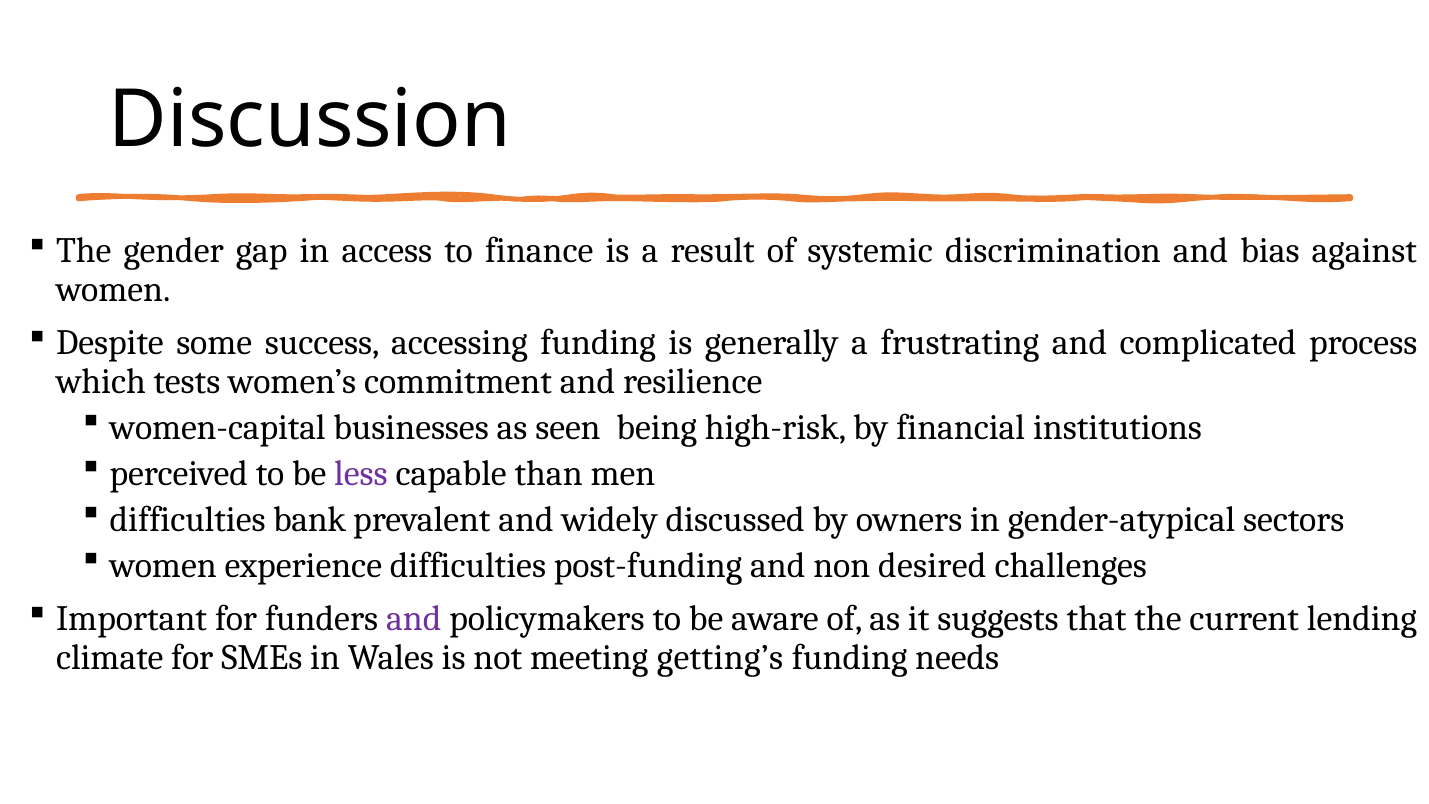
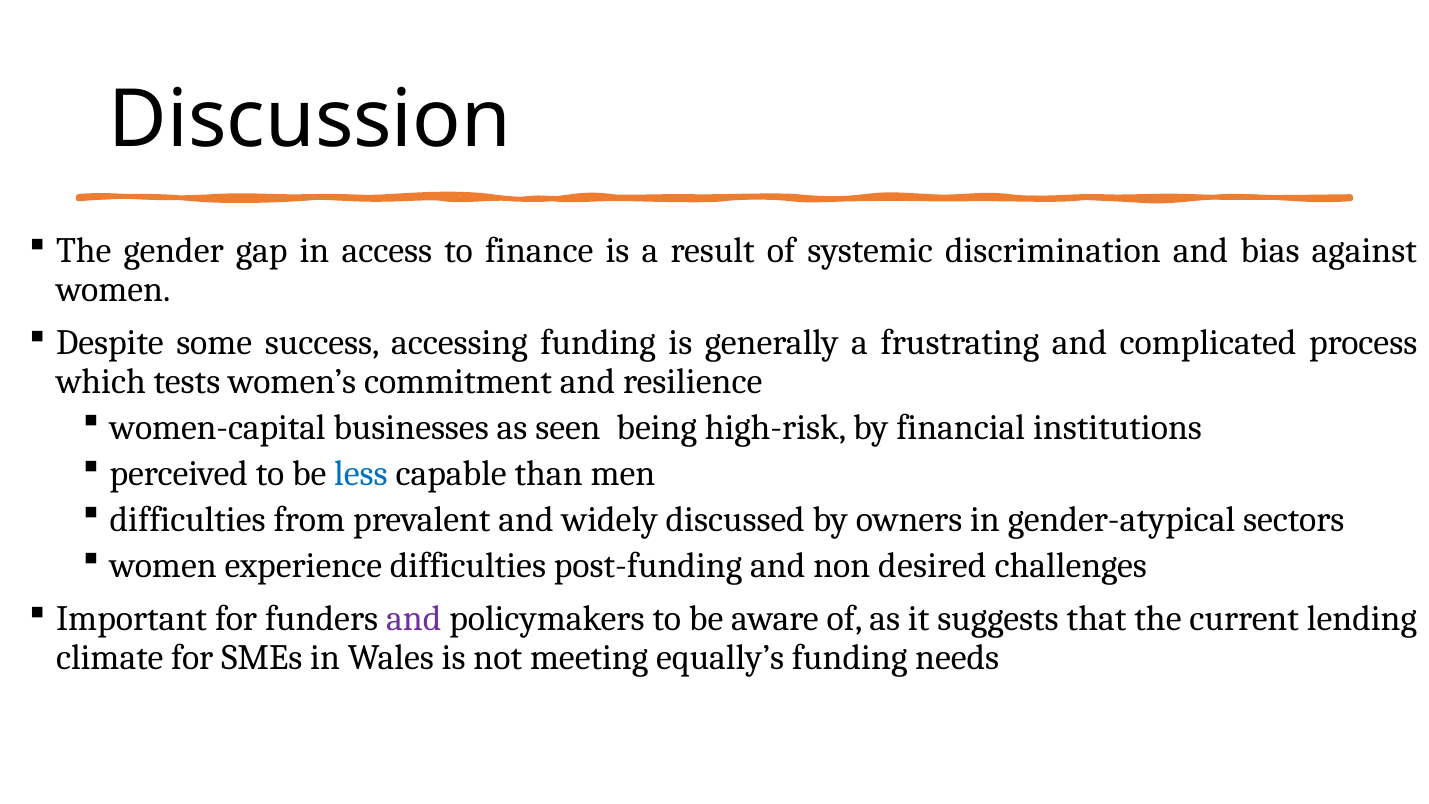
less colour: purple -> blue
bank: bank -> from
getting’s: getting’s -> equally’s
